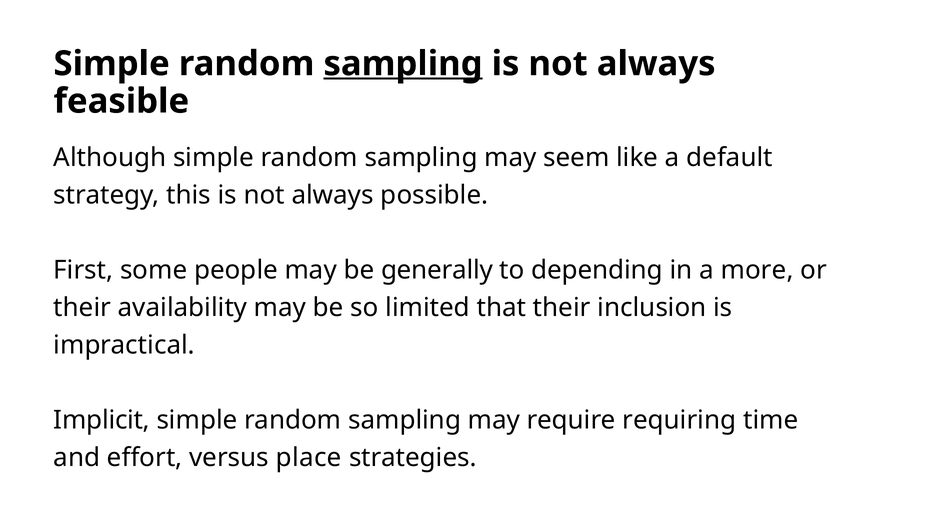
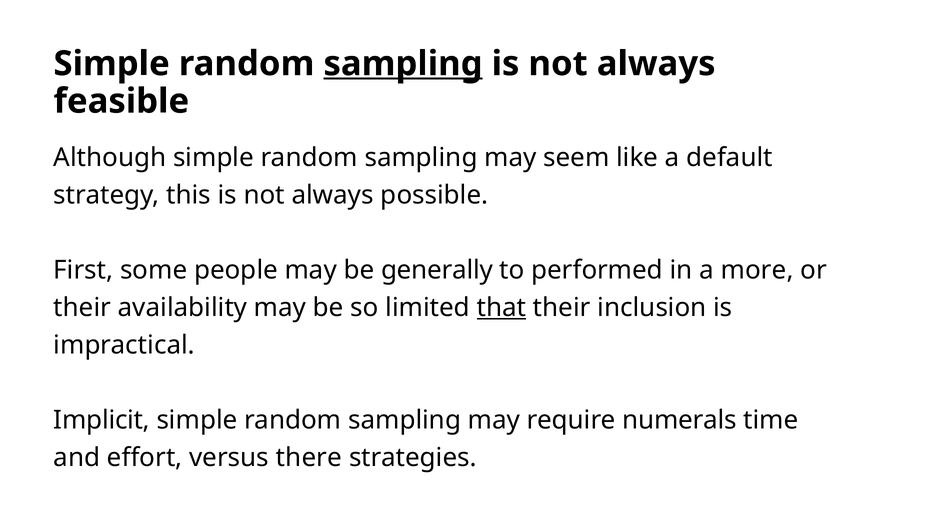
depending: depending -> performed
that underline: none -> present
requiring: requiring -> numerals
place: place -> there
